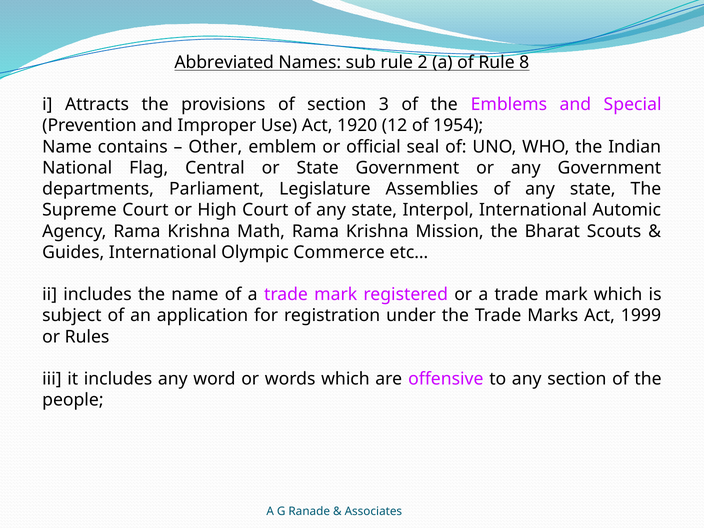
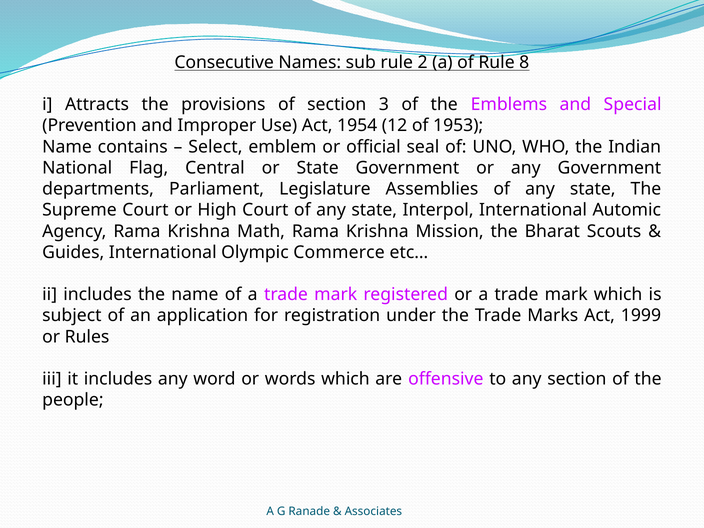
Abbreviated: Abbreviated -> Consecutive
1920: 1920 -> 1954
1954: 1954 -> 1953
Other: Other -> Select
